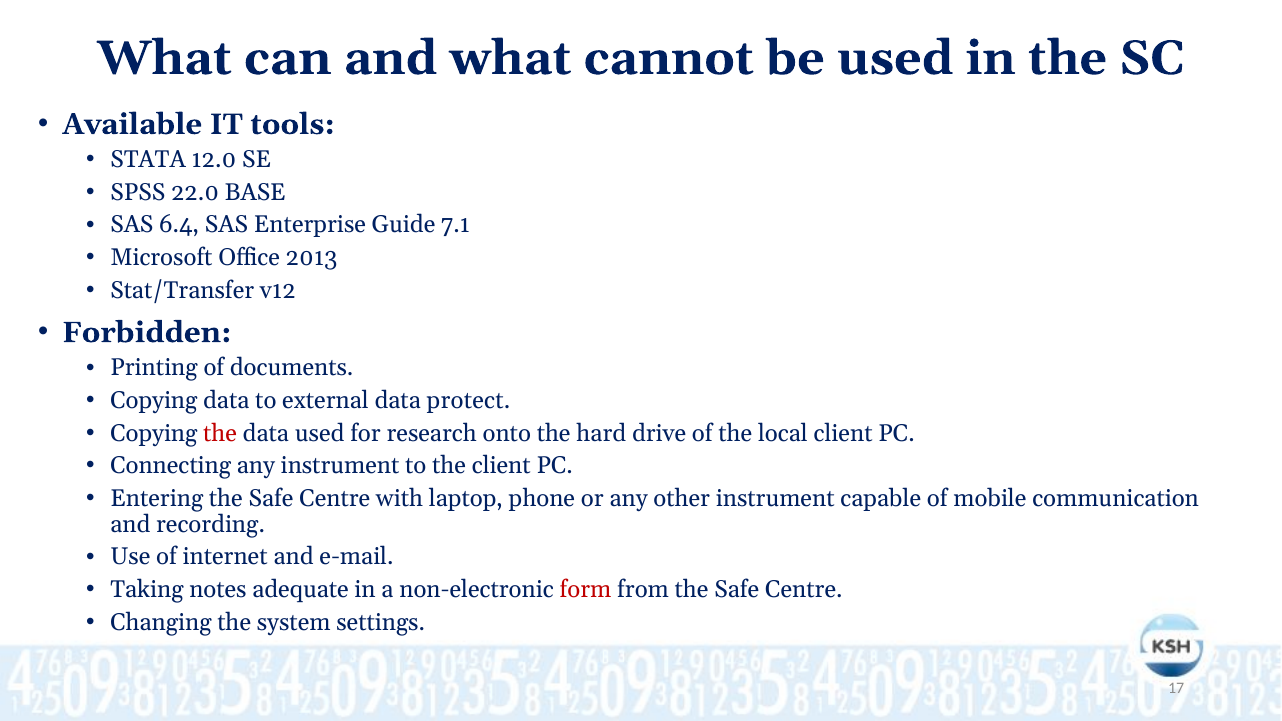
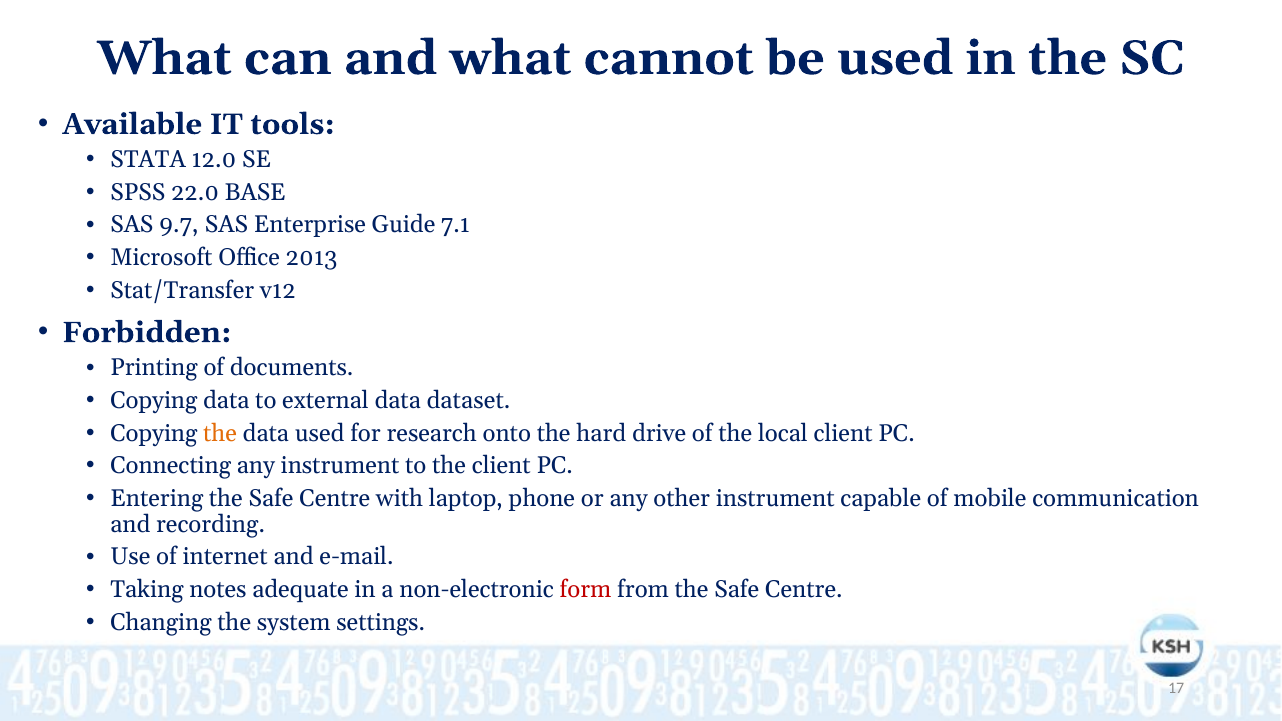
6.4: 6.4 -> 9.7
protect: protect -> dataset
the at (220, 433) colour: red -> orange
